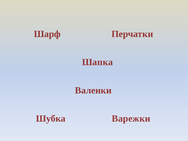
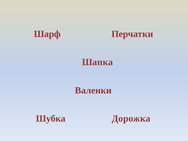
Шубка Варежки: Варежки -> Дорожка
